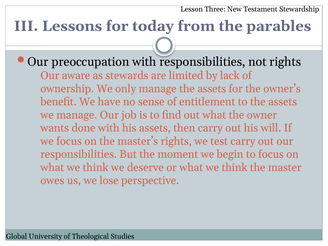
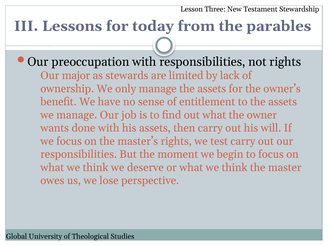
aware: aware -> major
